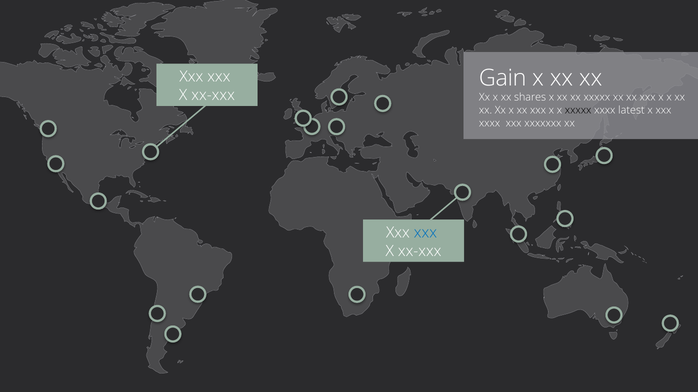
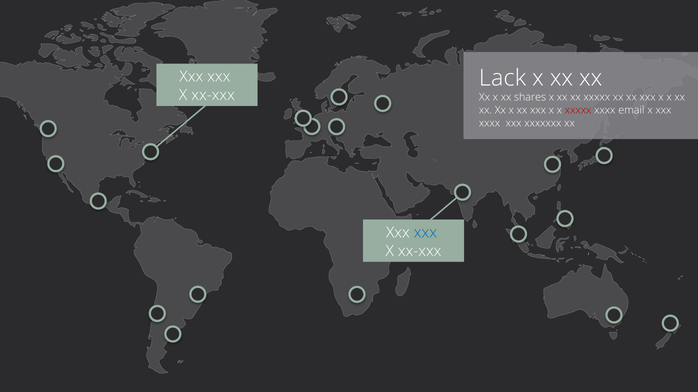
Gain: Gain -> Lack
xxxxx at (578, 110) colour: black -> red
latest: latest -> email
